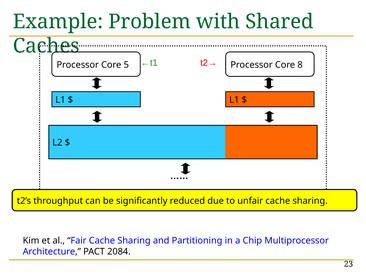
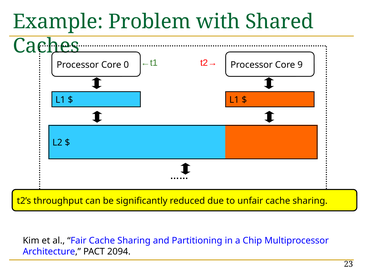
5: 5 -> 0
8: 8 -> 9
2084: 2084 -> 2094
